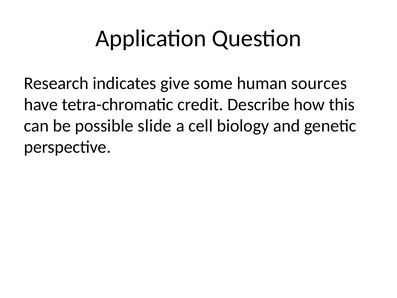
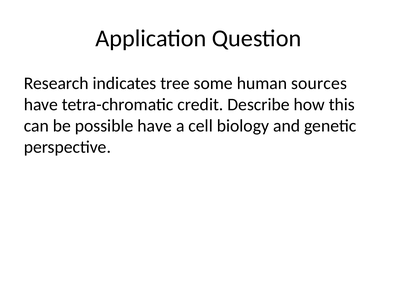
give: give -> tree
possible slide: slide -> have
